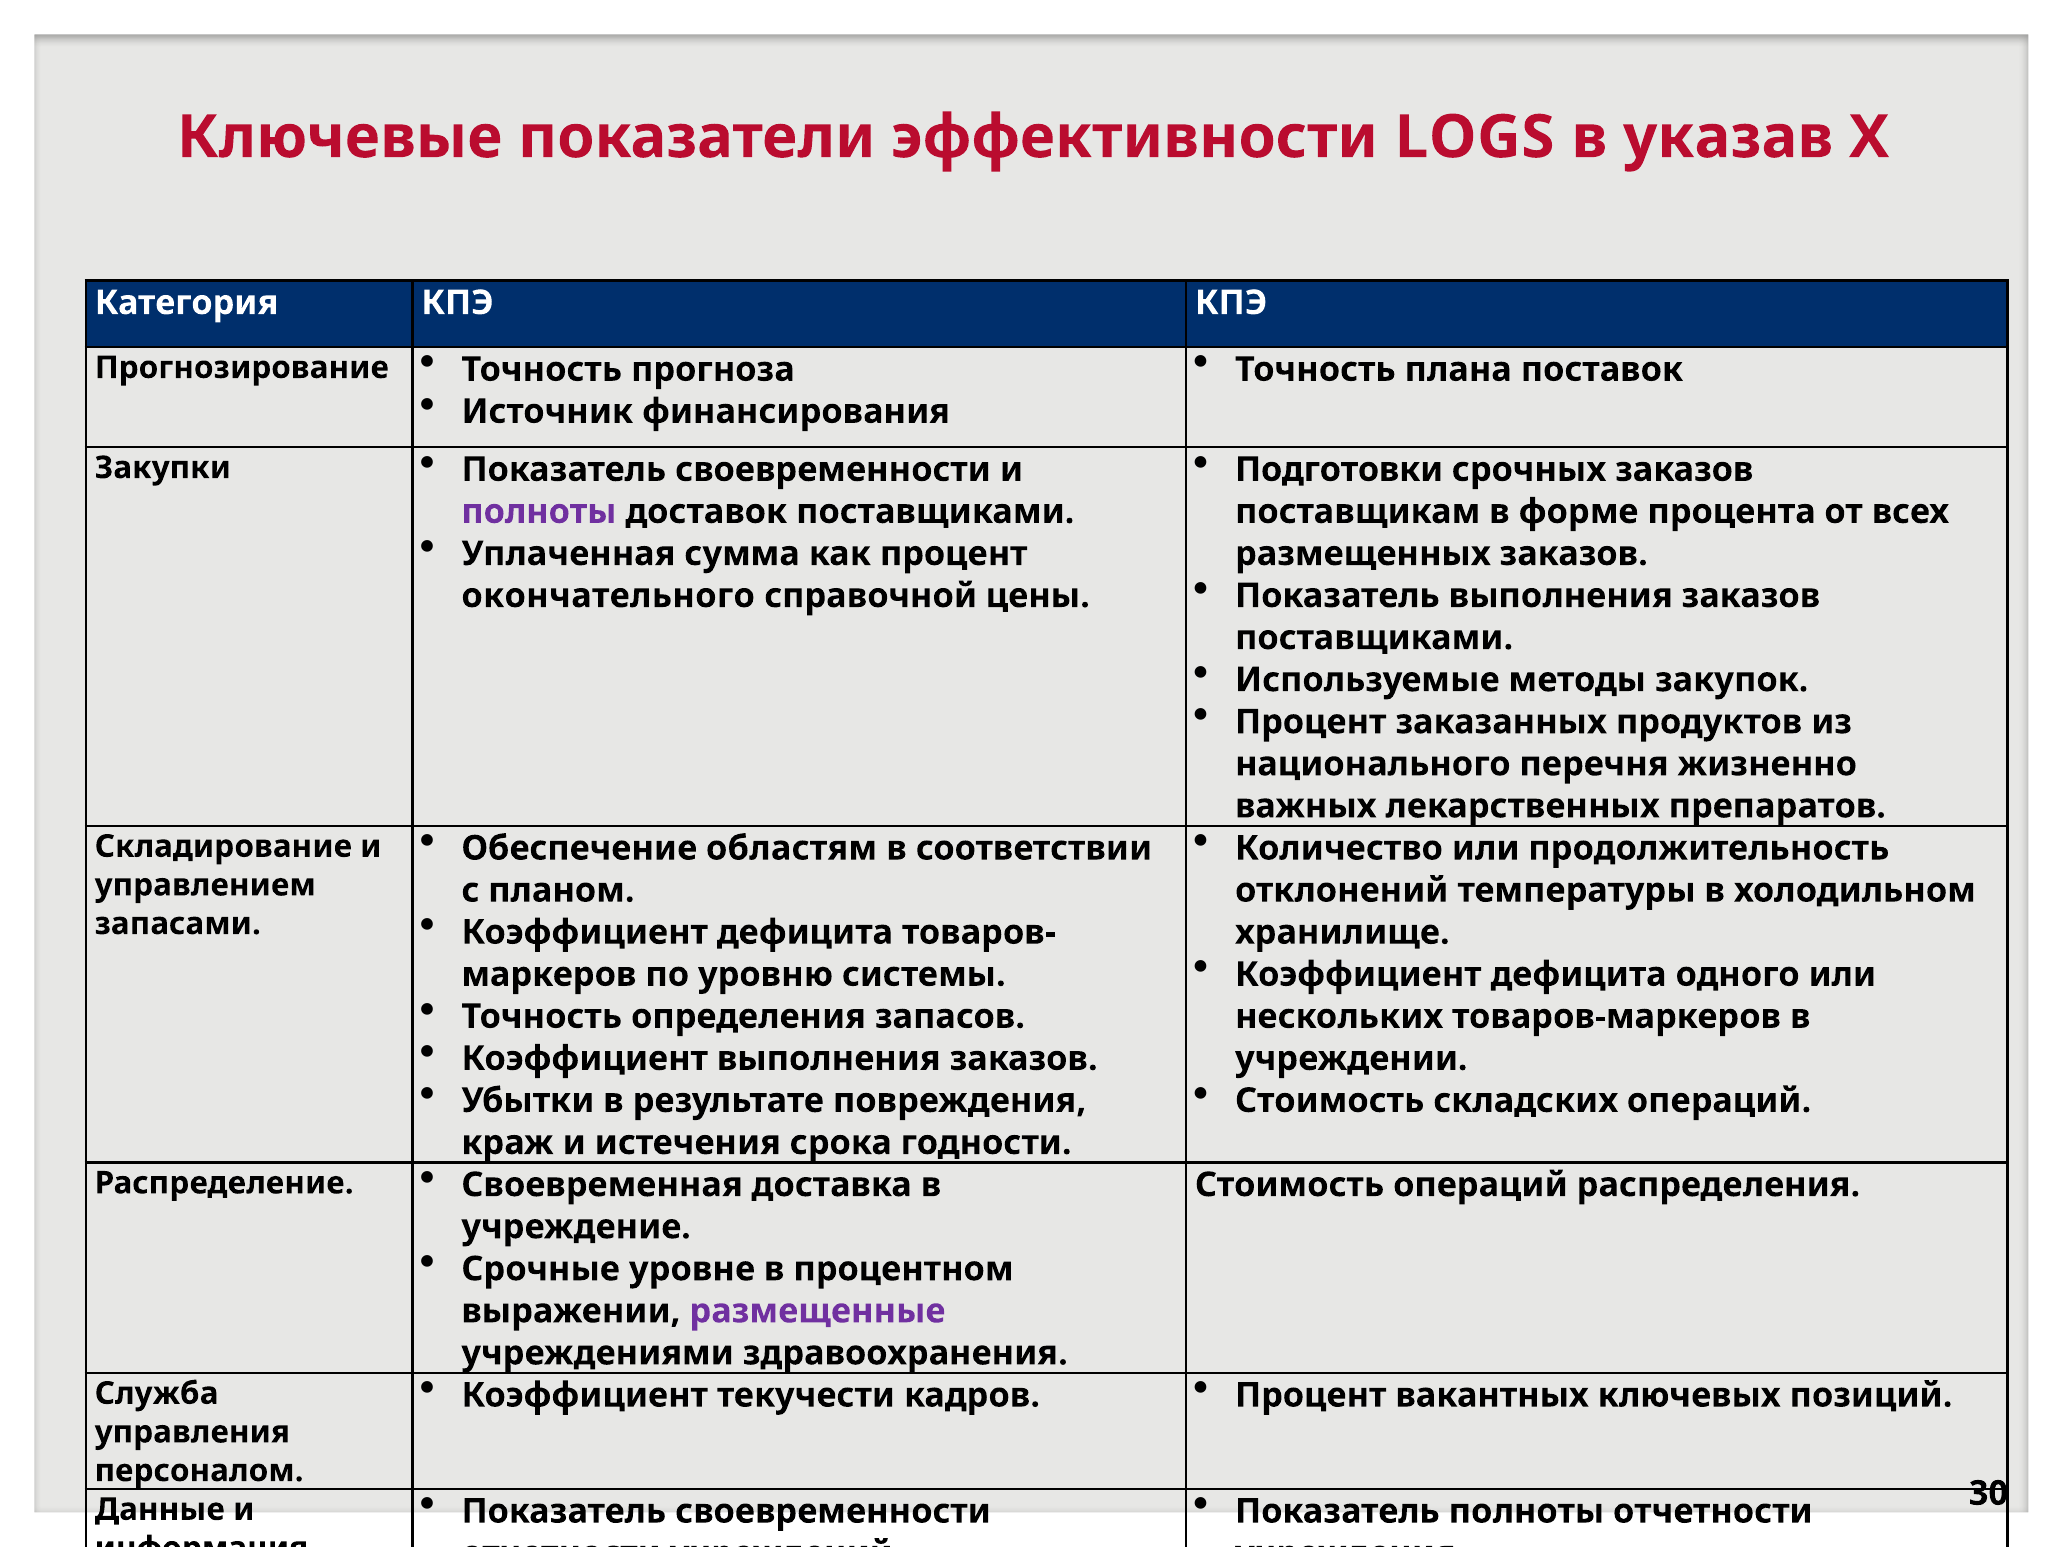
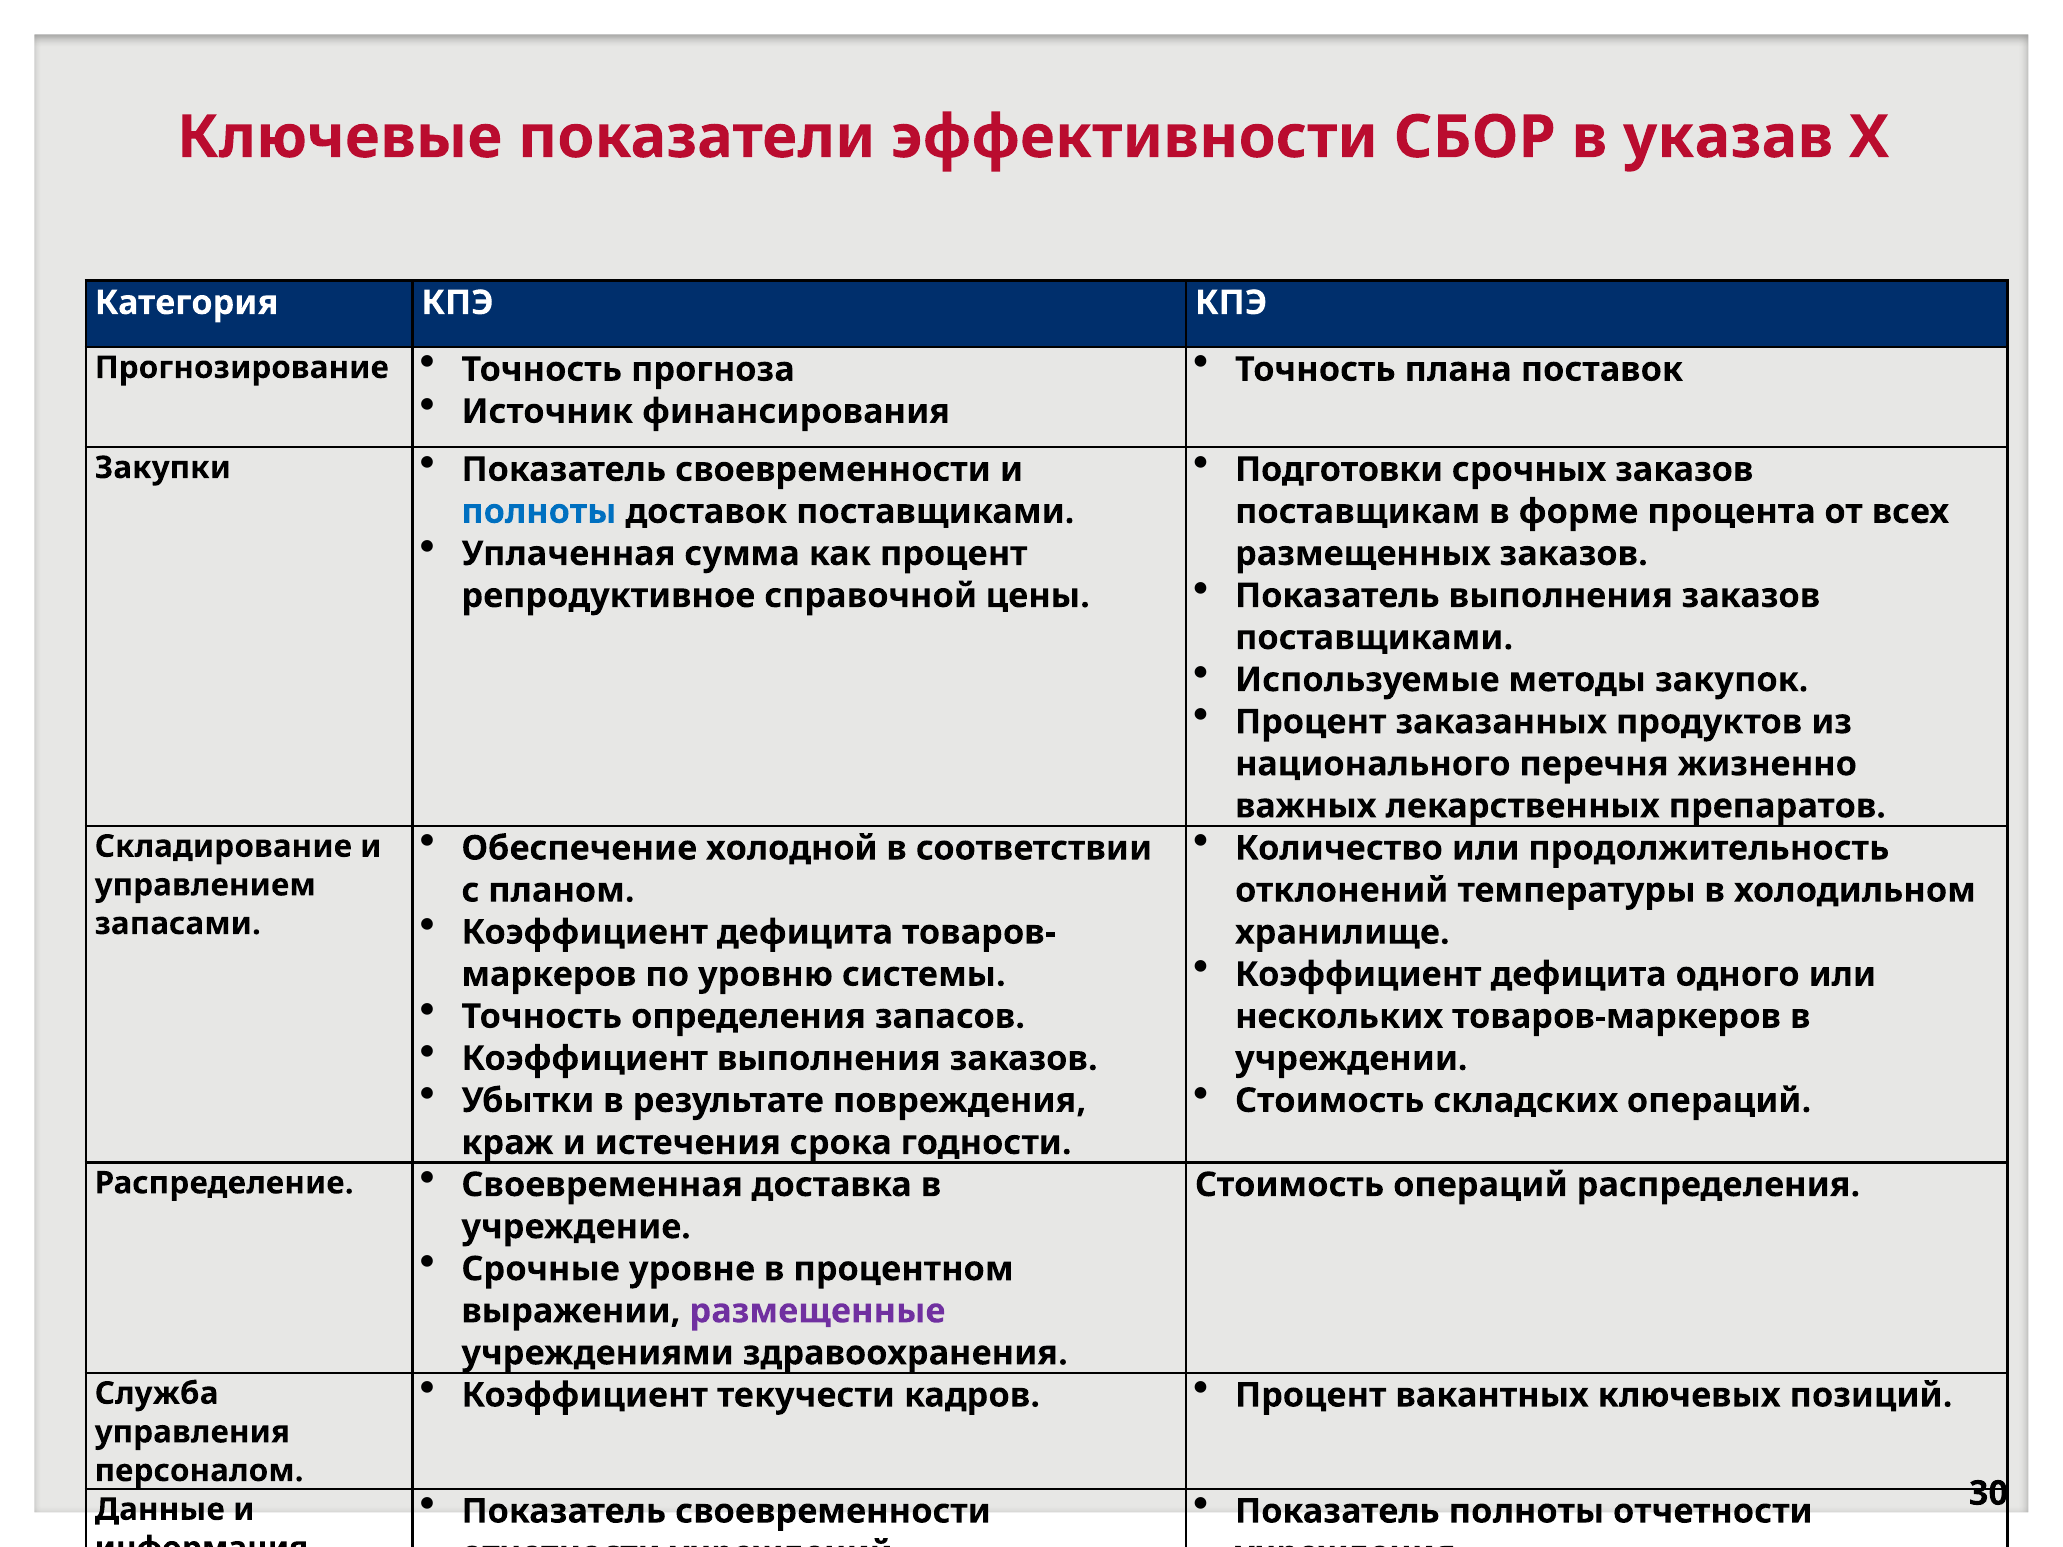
LOGS: LOGS -> СБОР
полноты at (539, 512) colour: purple -> blue
окончательного: окончательного -> репродуктивное
областям: областям -> холодной
